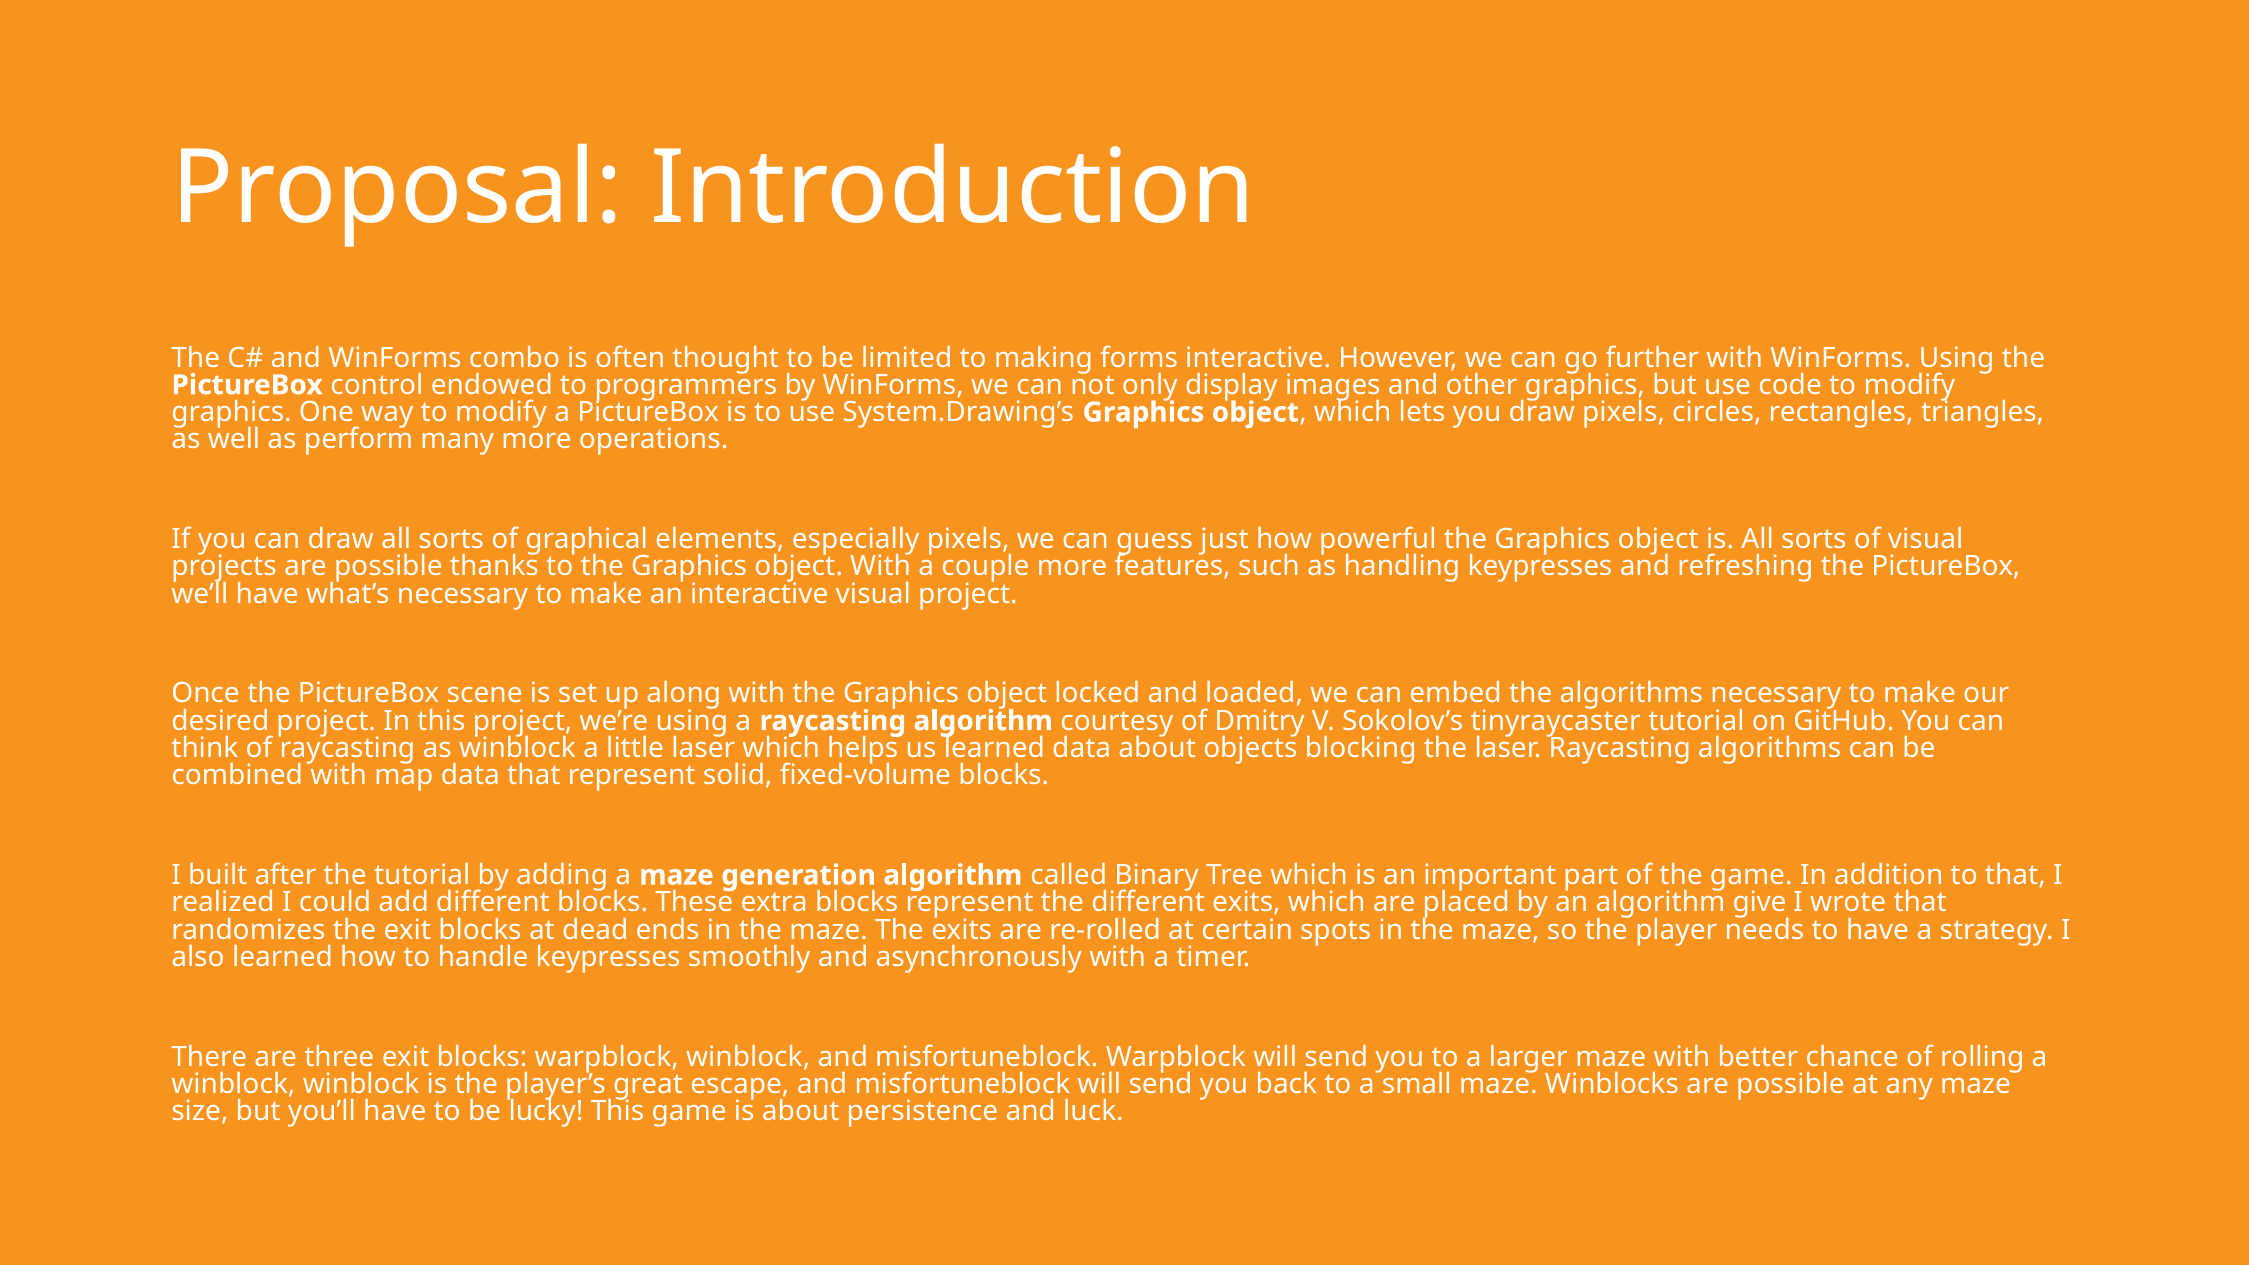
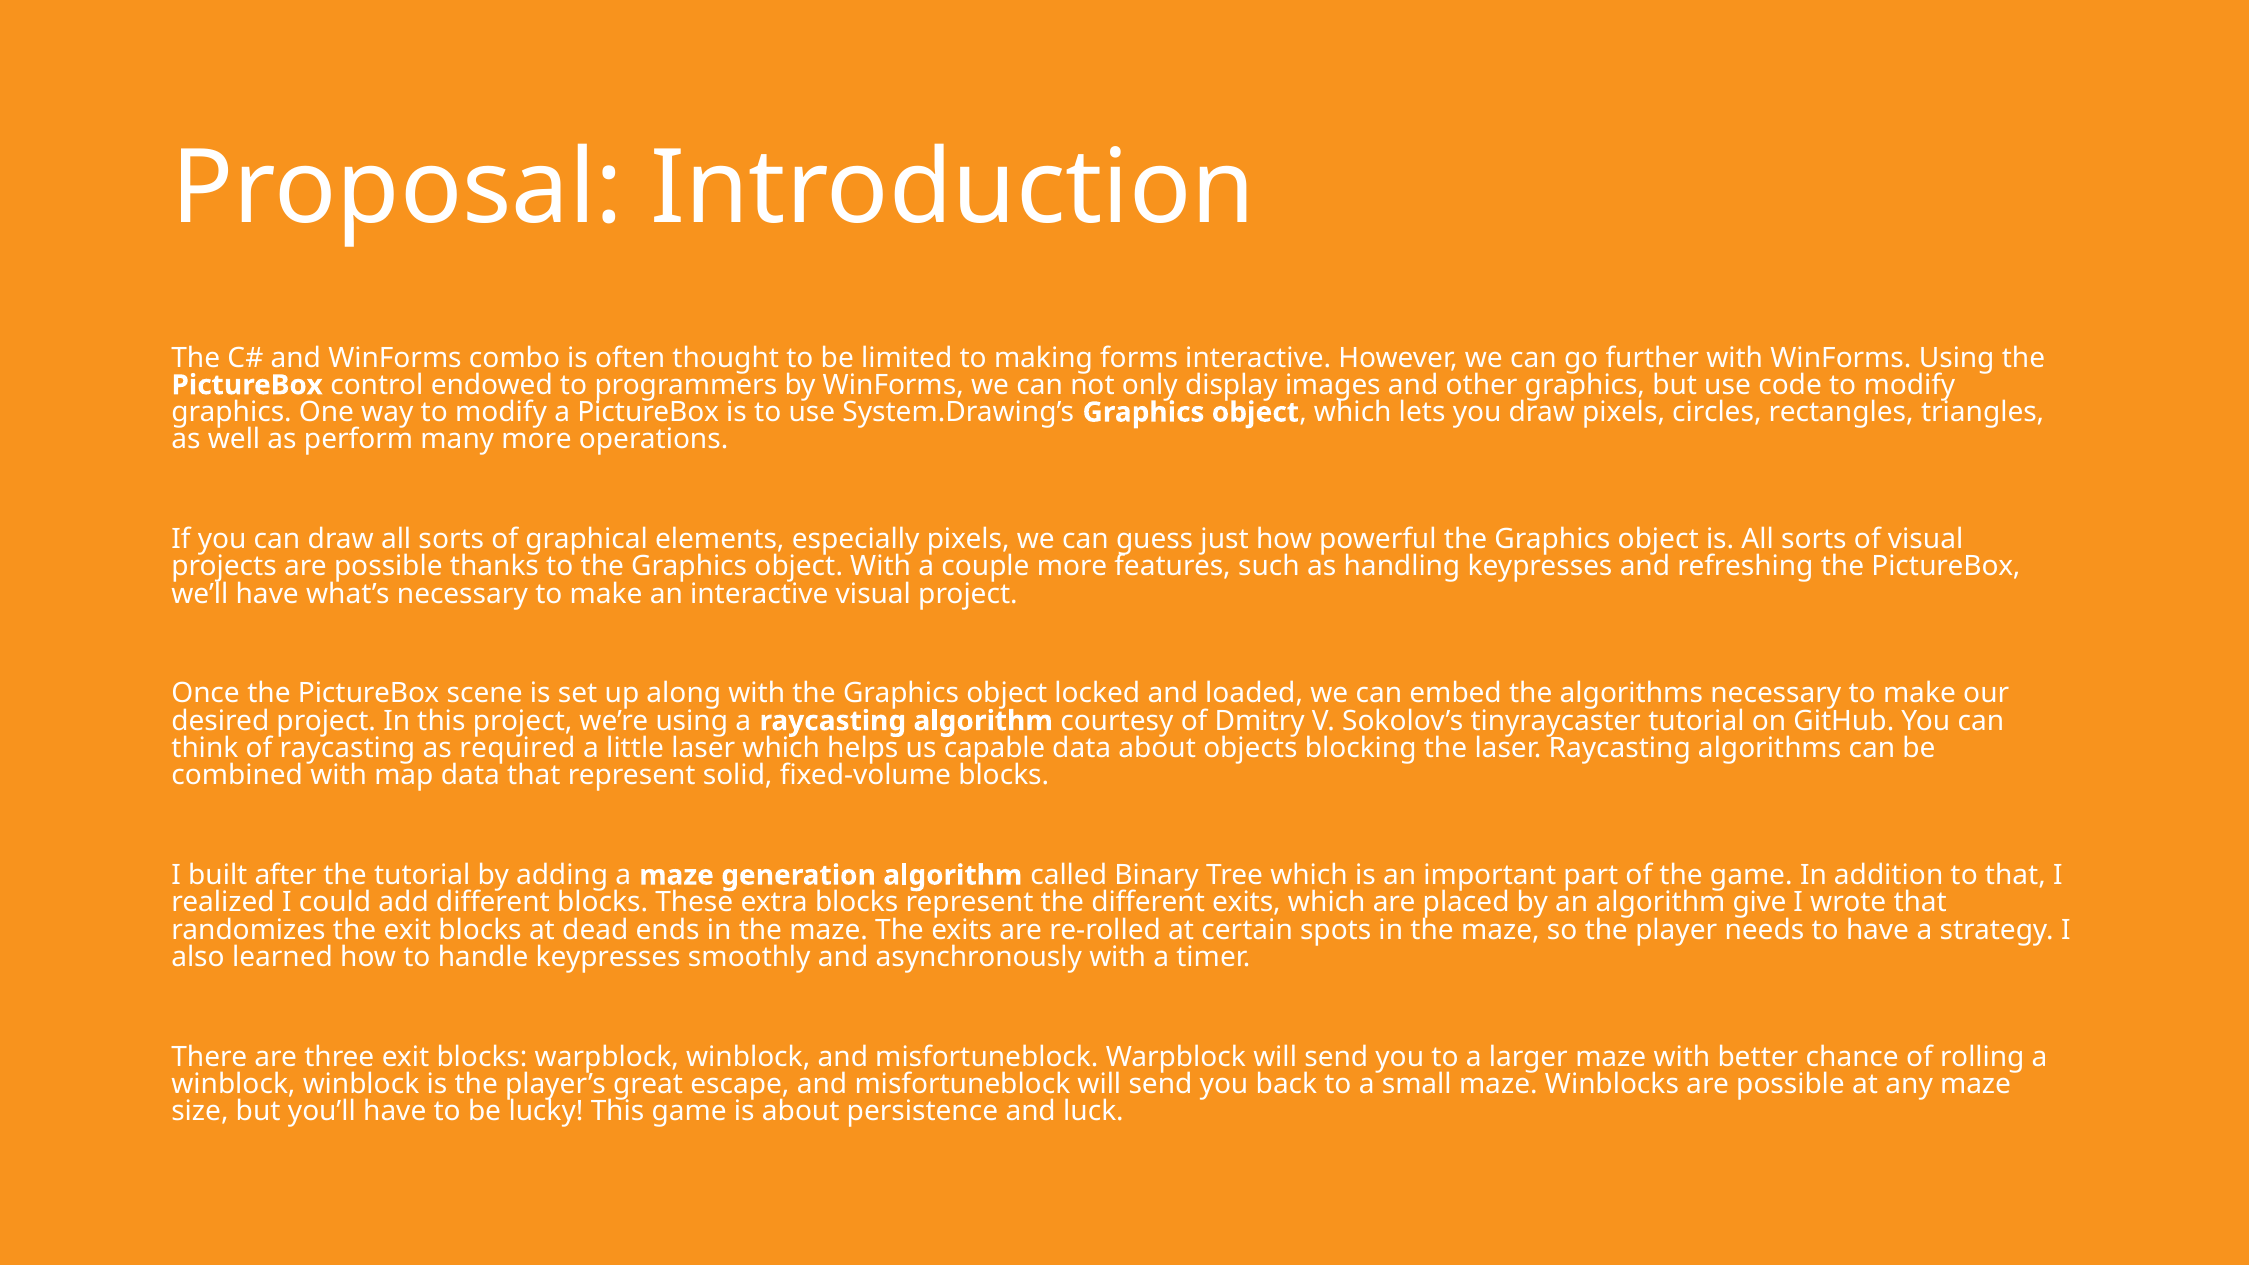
as winblock: winblock -> required
us learned: learned -> capable
